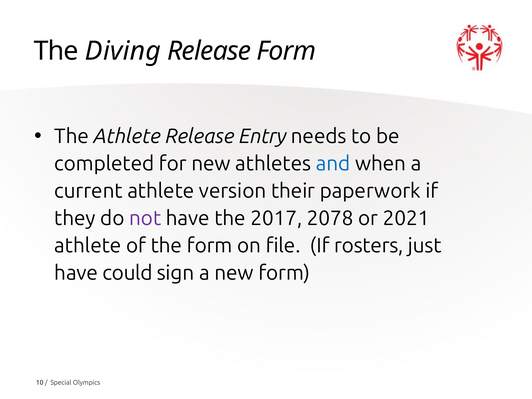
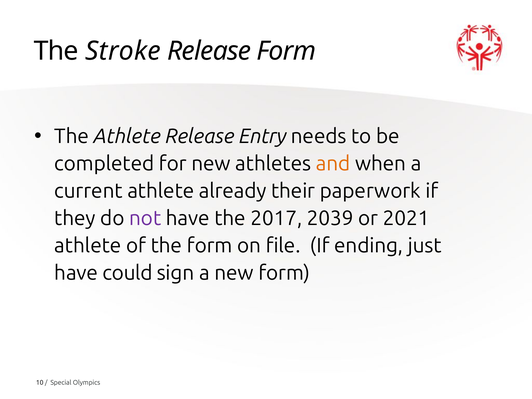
Diving: Diving -> Stroke
and colour: blue -> orange
version: version -> already
2078: 2078 -> 2039
rosters: rosters -> ending
